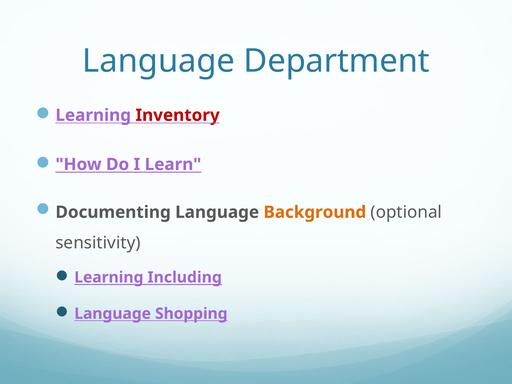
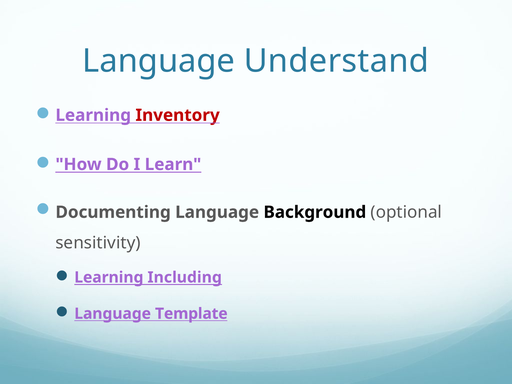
Department: Department -> Understand
Background colour: orange -> black
Shopping: Shopping -> Template
